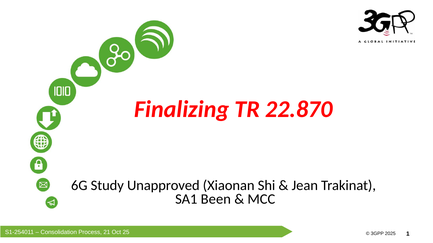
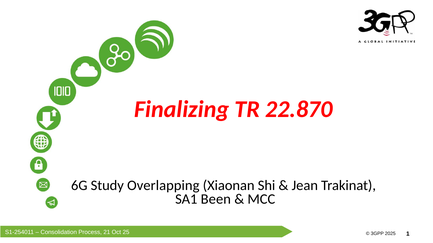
Unapproved: Unapproved -> Overlapping
